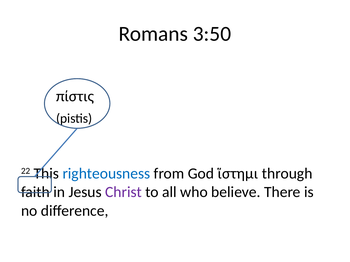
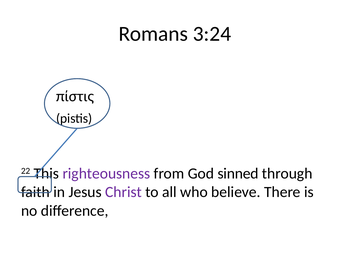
3:50: 3:50 -> 3:24
righteousness colour: blue -> purple
ἵστημι: ἵστημι -> sinned
